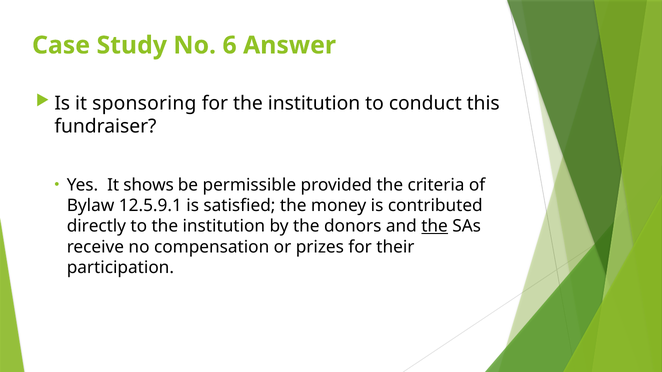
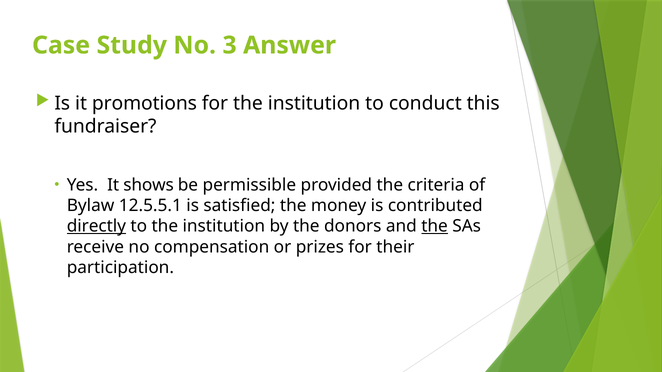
6: 6 -> 3
sponsoring: sponsoring -> promotions
12.5.9.1: 12.5.9.1 -> 12.5.5.1
directly underline: none -> present
